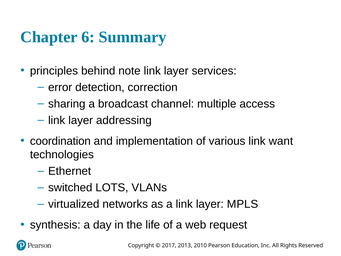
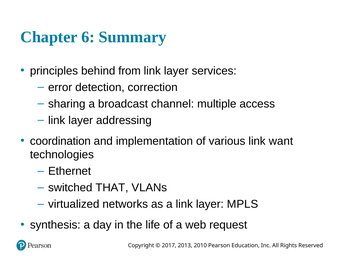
note: note -> from
LOTS: LOTS -> THAT
